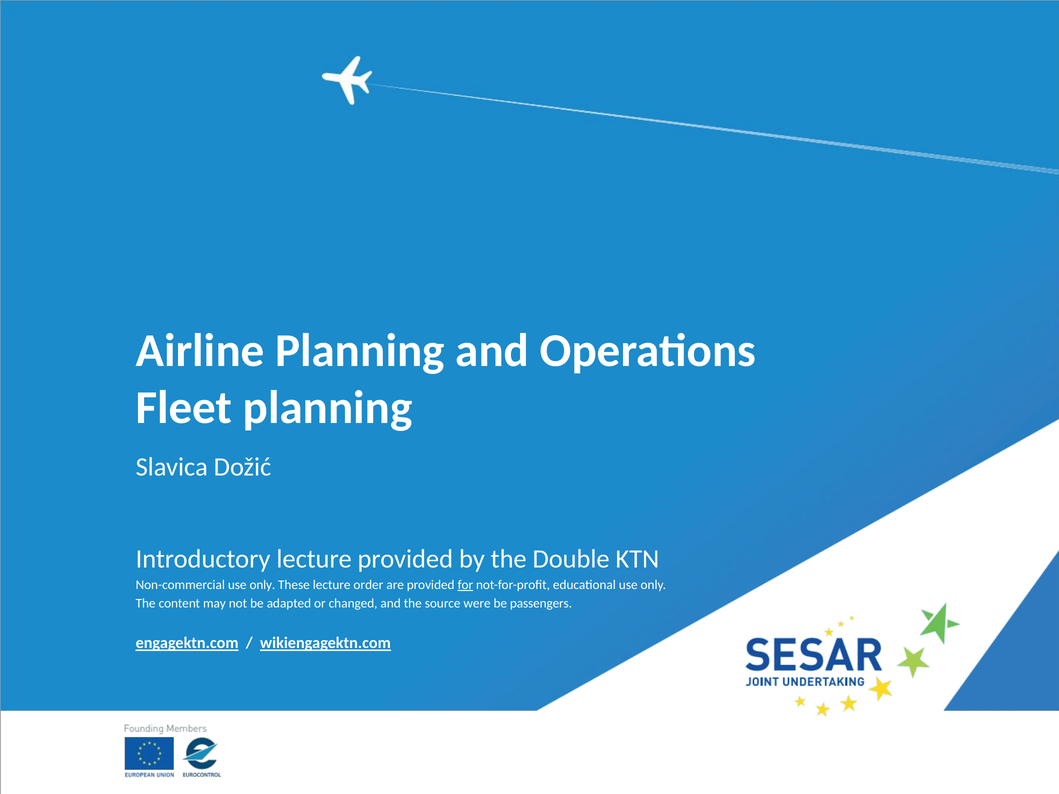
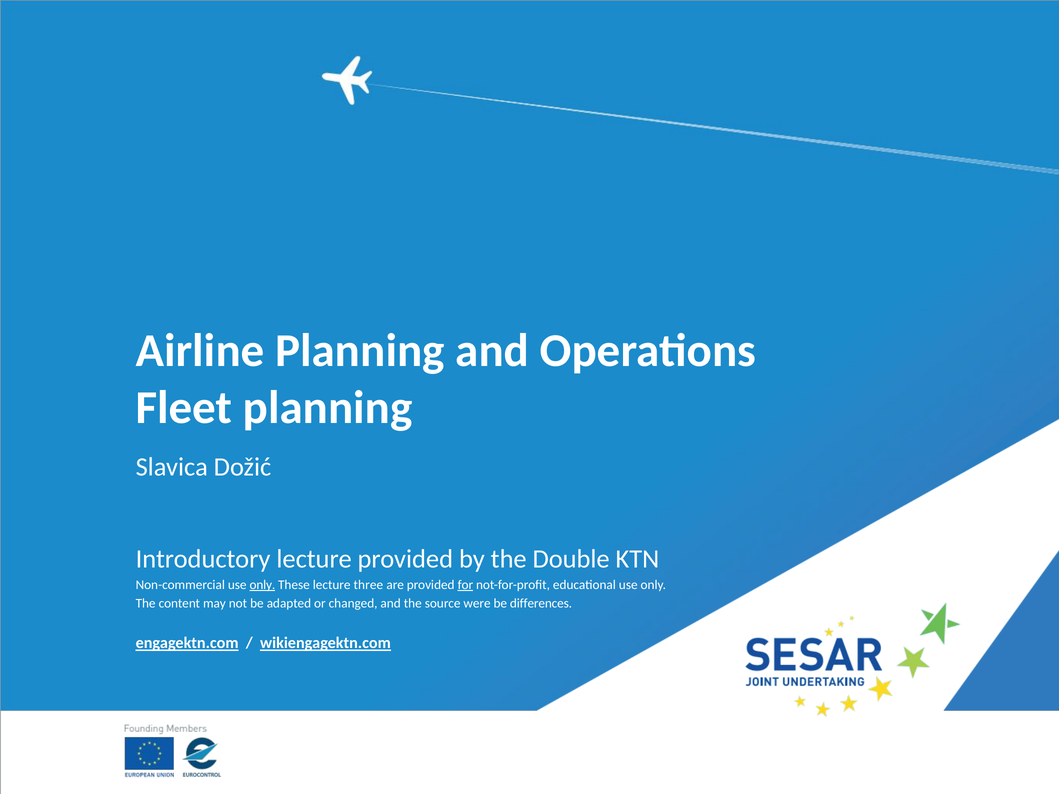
only at (262, 585) underline: none -> present
order: order -> three
passengers: passengers -> differences
